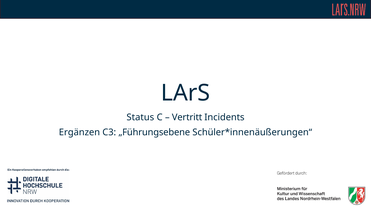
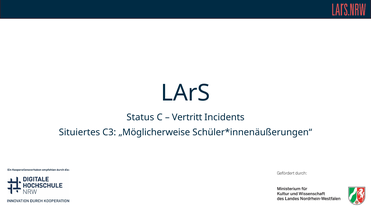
Ergänzen: Ergänzen -> Situiertes
„Führungsebene: „Führungsebene -> „Möglicherweise
